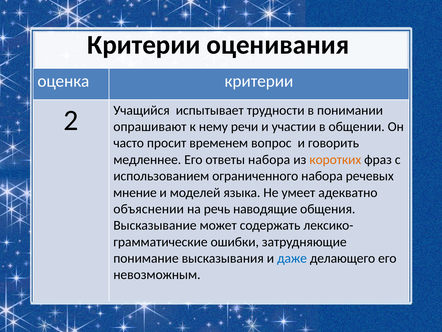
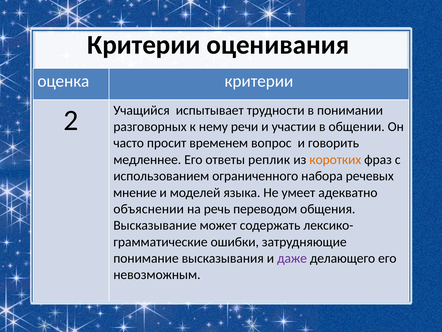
опрашивают: опрашивают -> разговорных
ответы набора: набора -> реплик
наводящие: наводящие -> переводом
даже colour: blue -> purple
